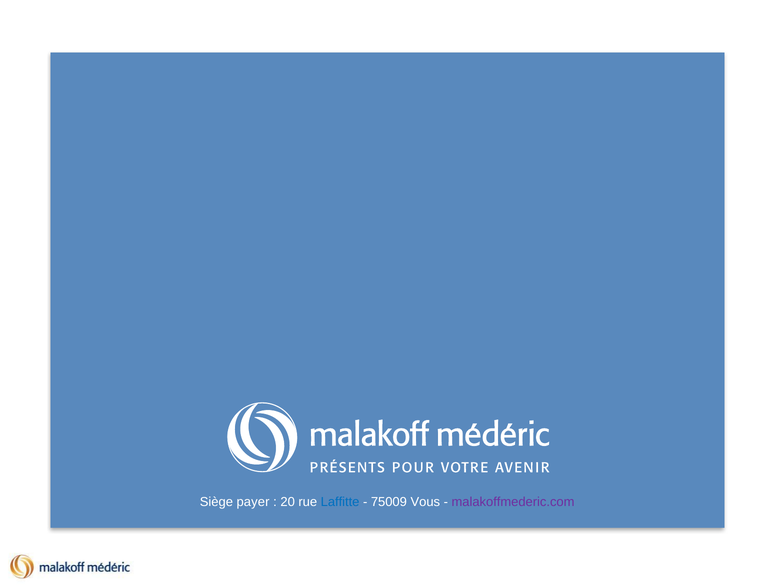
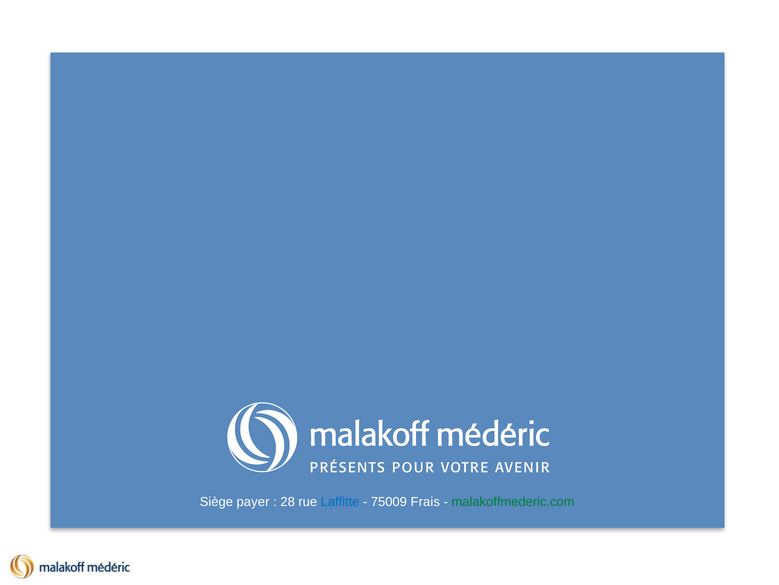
20: 20 -> 28
Vous: Vous -> Frais
malakoffmederic.com colour: purple -> green
